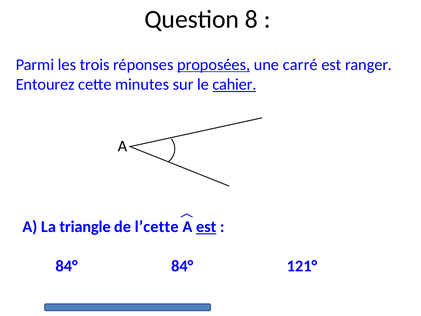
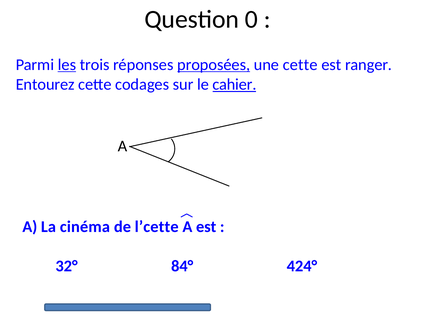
8: 8 -> 0
les underline: none -> present
une carré: carré -> cette
minutes: minutes -> codages
triangle: triangle -> cinéma
est at (206, 226) underline: present -> none
84° at (67, 266): 84° -> 32°
121°: 121° -> 424°
